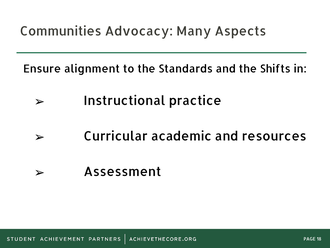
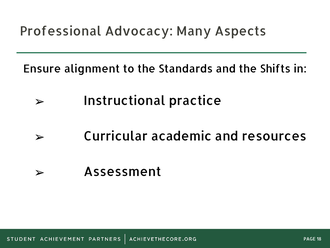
Communities: Communities -> Professional
